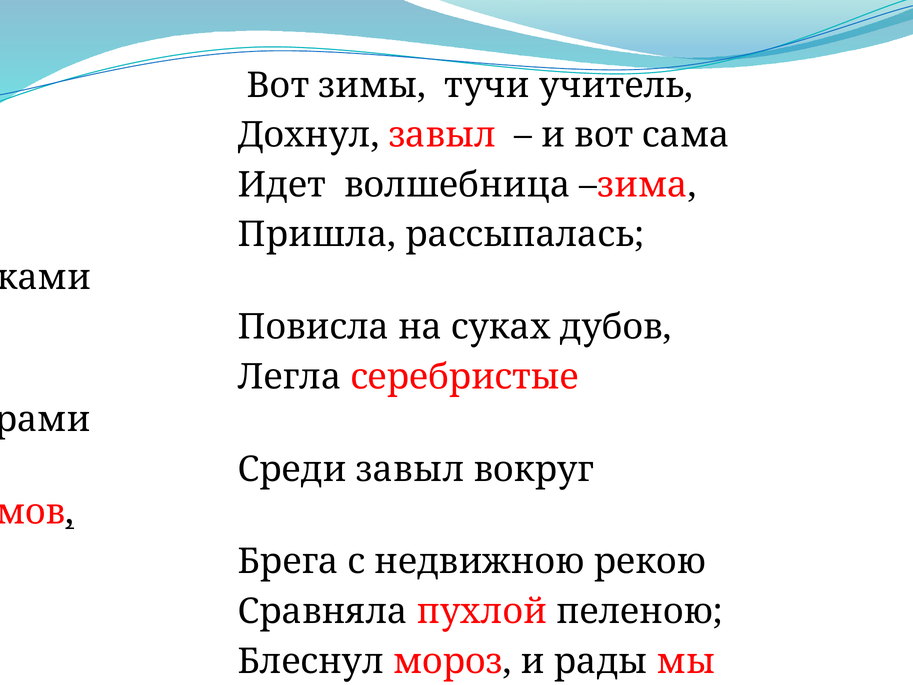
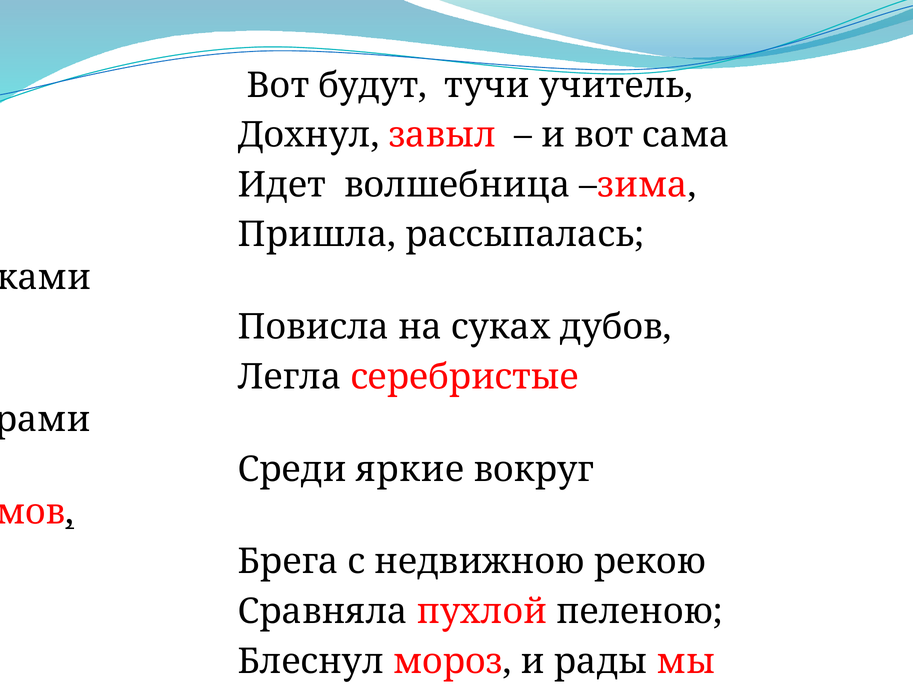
Вот зимы: зимы -> будут
Среди завыл: завыл -> яркие
